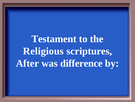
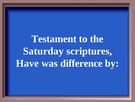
Religious: Religious -> Saturday
After: After -> Have
